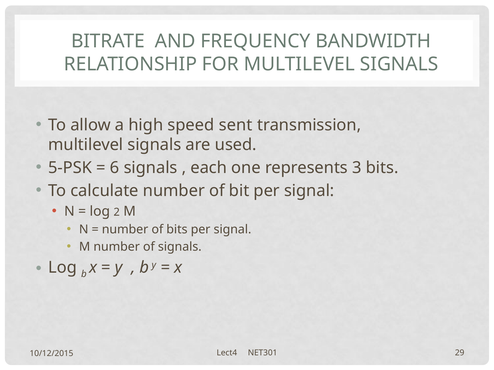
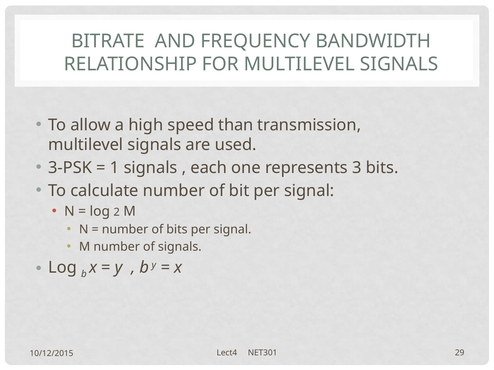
sent: sent -> than
5-PSK: 5-PSK -> 3-PSK
6: 6 -> 1
